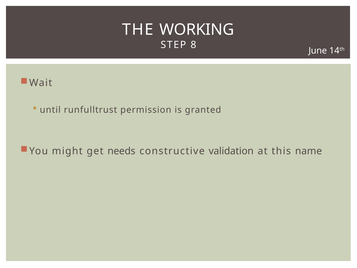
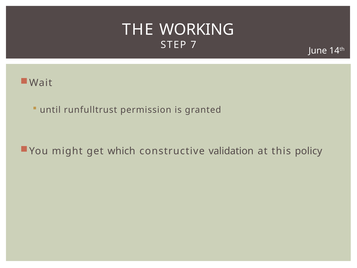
8: 8 -> 7
needs: needs -> which
name: name -> policy
